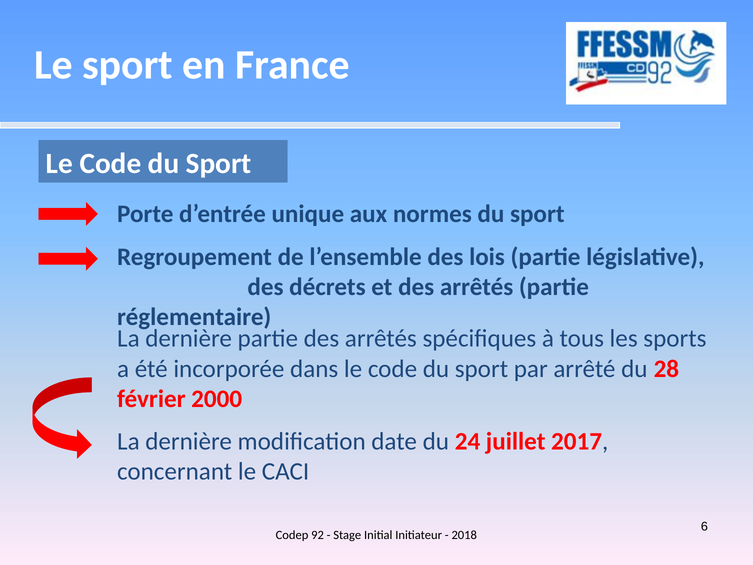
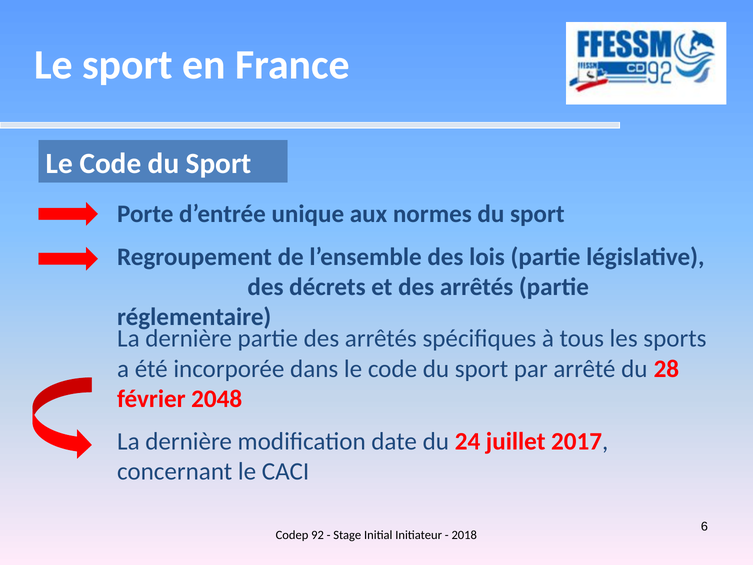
2000: 2000 -> 2048
